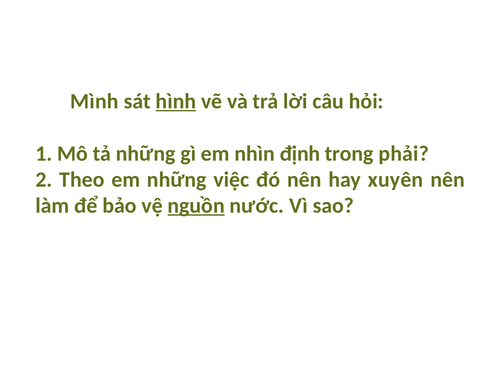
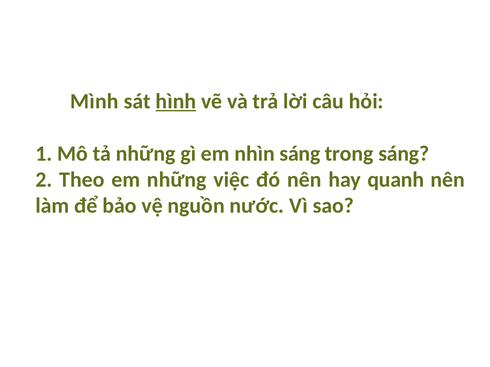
nhìn định: định -> sáng
trong phải: phải -> sáng
xuyên: xuyên -> quanh
nguồn underline: present -> none
